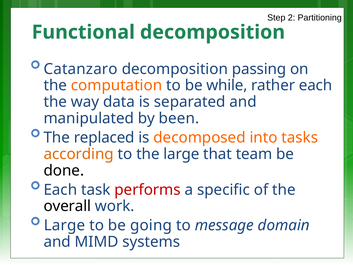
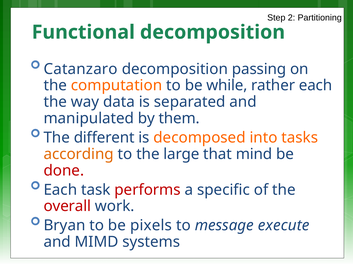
been: been -> them
replaced: replaced -> different
team: team -> mind
done colour: black -> red
overall colour: black -> red
Large at (64, 225): Large -> Bryan
going: going -> pixels
domain: domain -> execute
